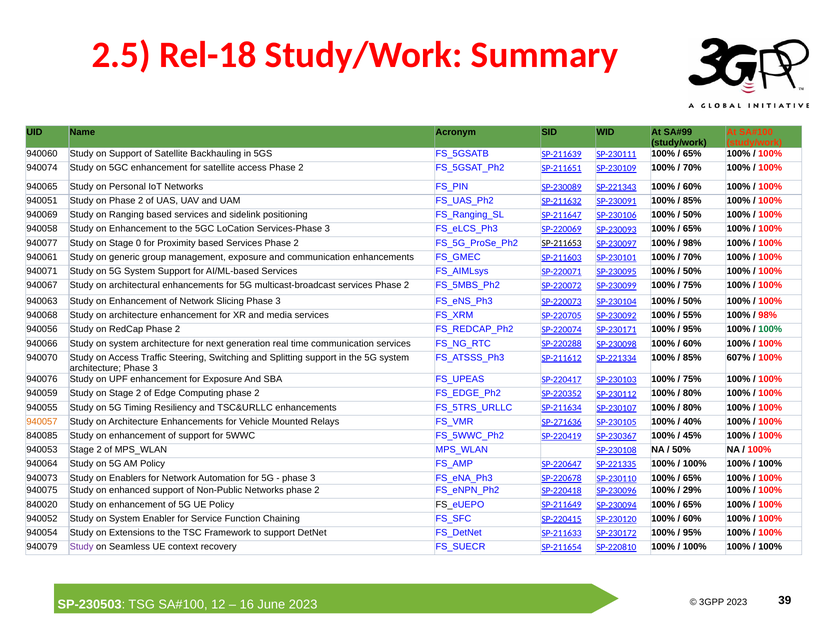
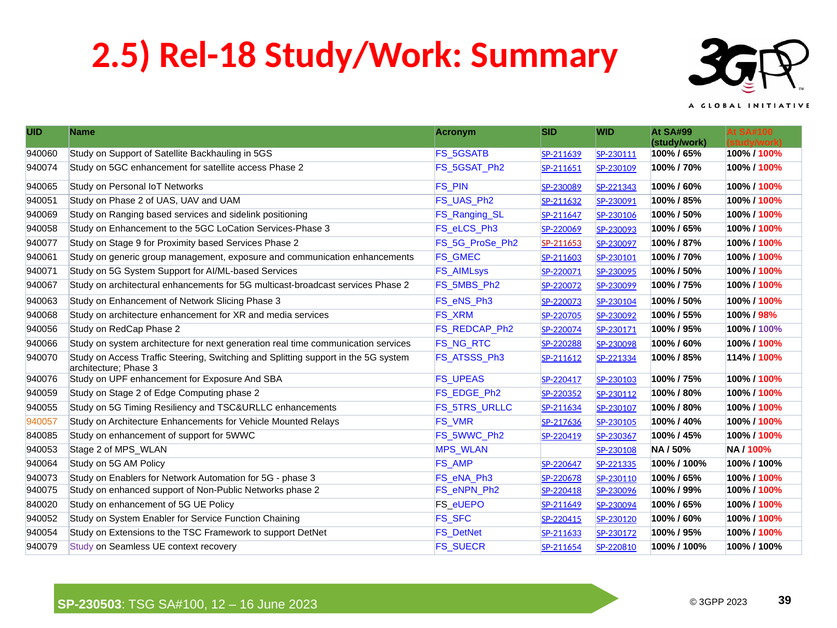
0: 0 -> 9
SP-211653 colour: black -> red
98% at (692, 243): 98% -> 87%
100% at (770, 329) colour: green -> purple
607%: 607% -> 114%
SP-271636: SP-271636 -> SP-217636
29%: 29% -> 99%
